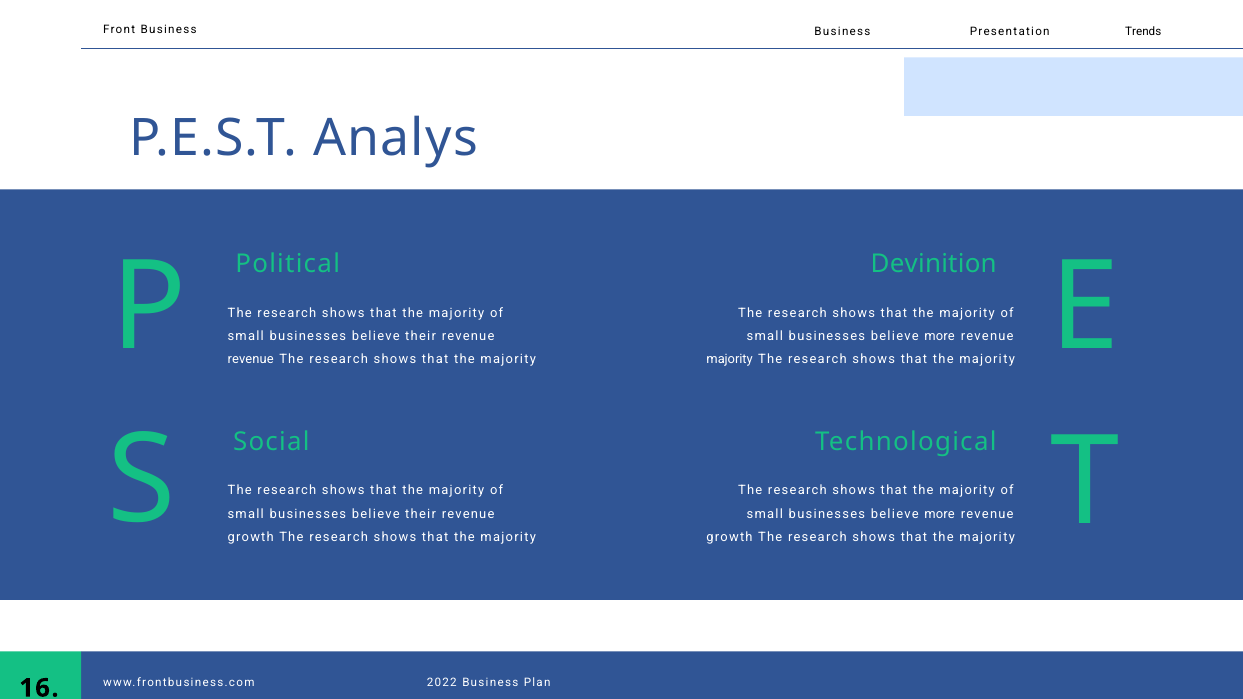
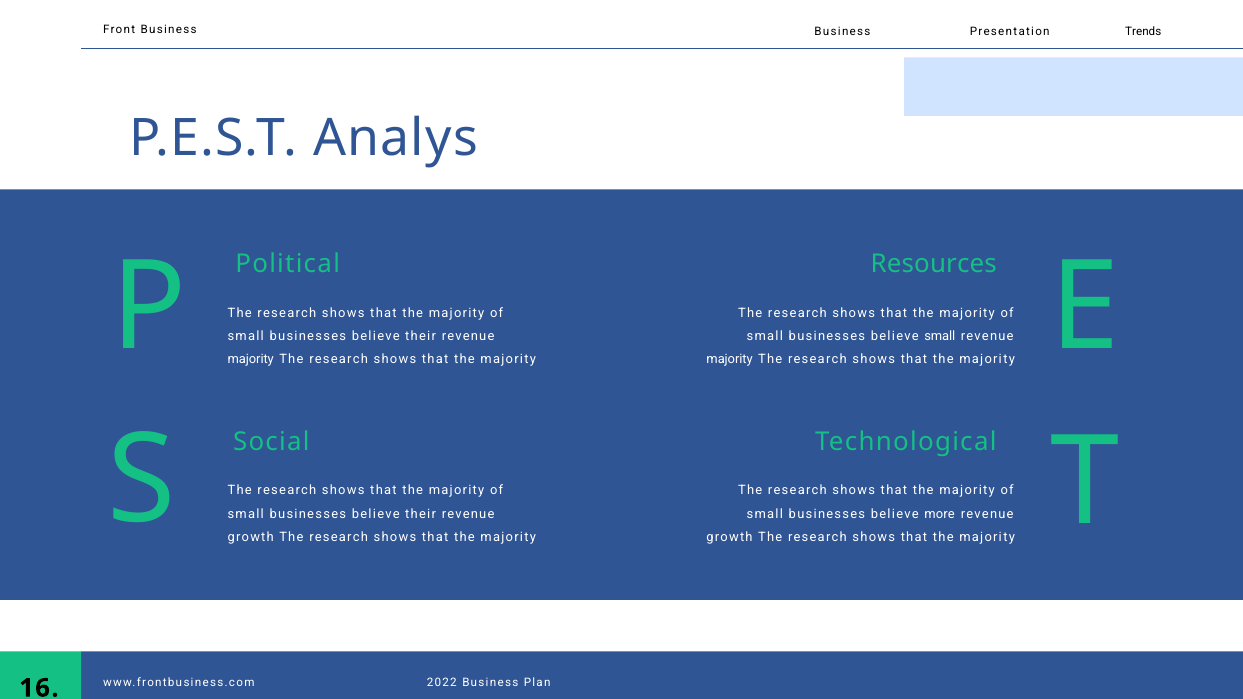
Devinition: Devinition -> Resources
more at (940, 336): more -> small
revenue at (251, 360): revenue -> majority
